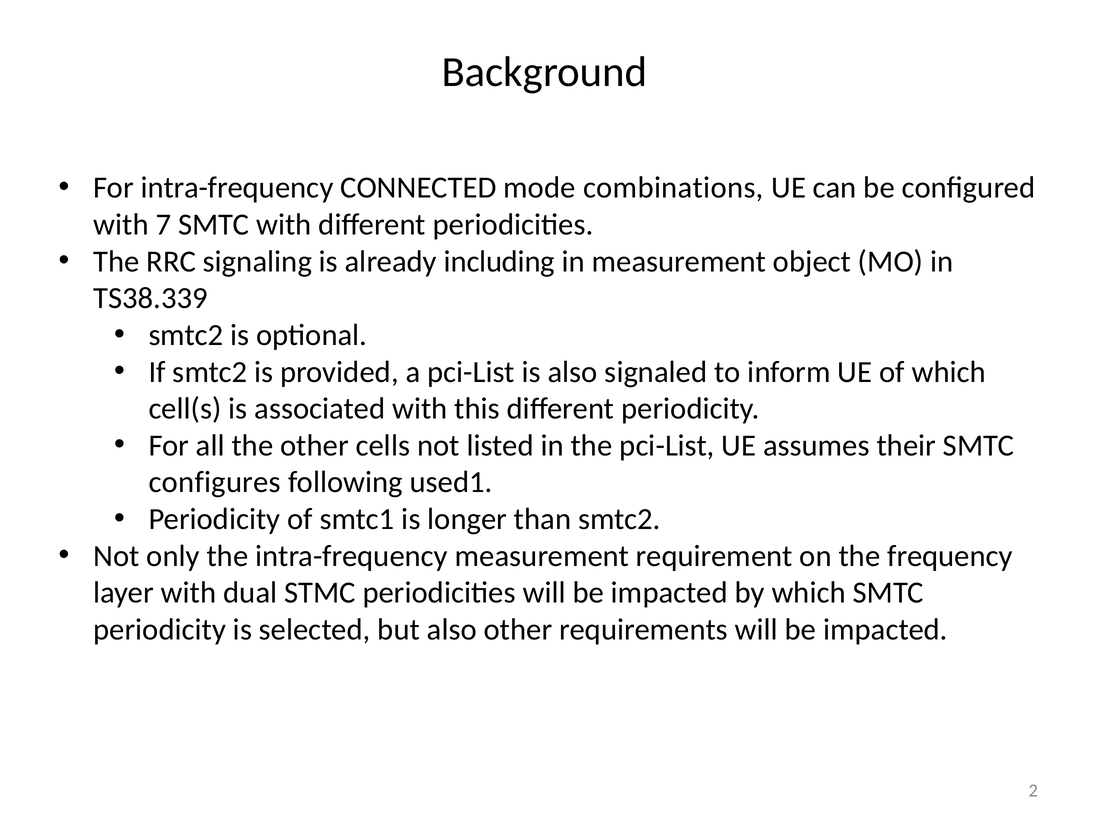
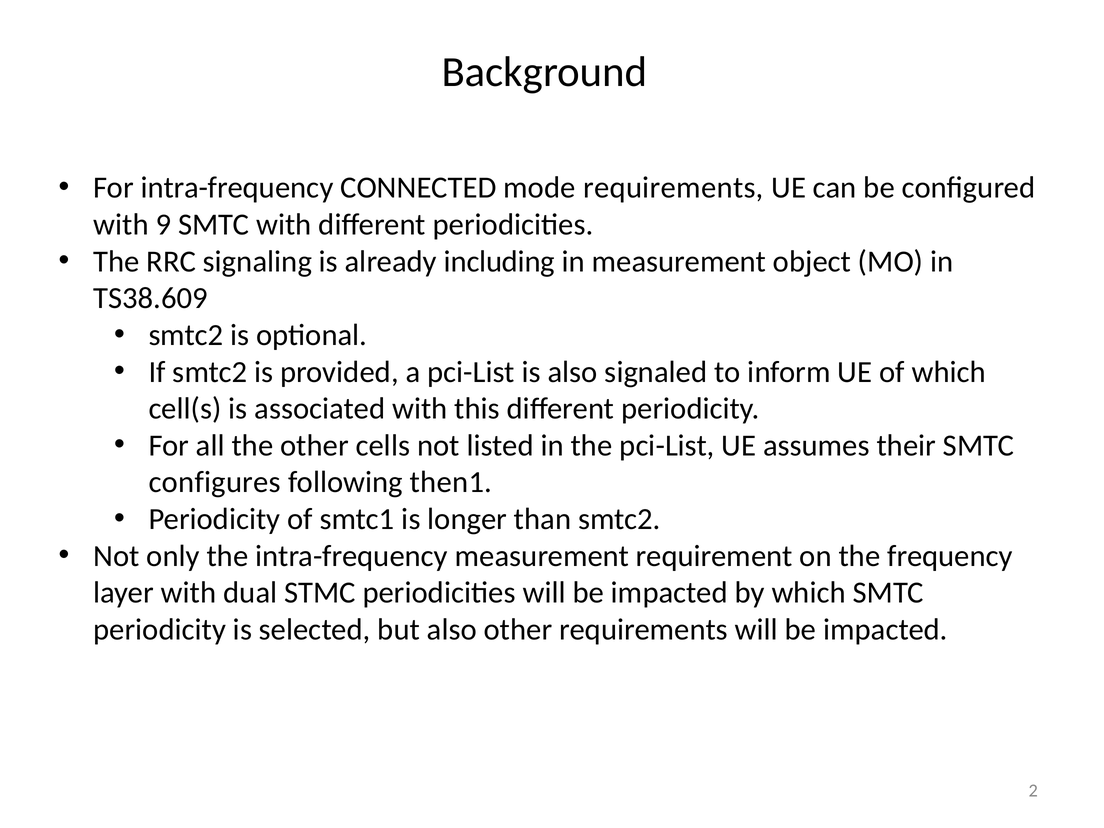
mode combinations: combinations -> requirements
7: 7 -> 9
TS38.339: TS38.339 -> TS38.609
used1: used1 -> then1
